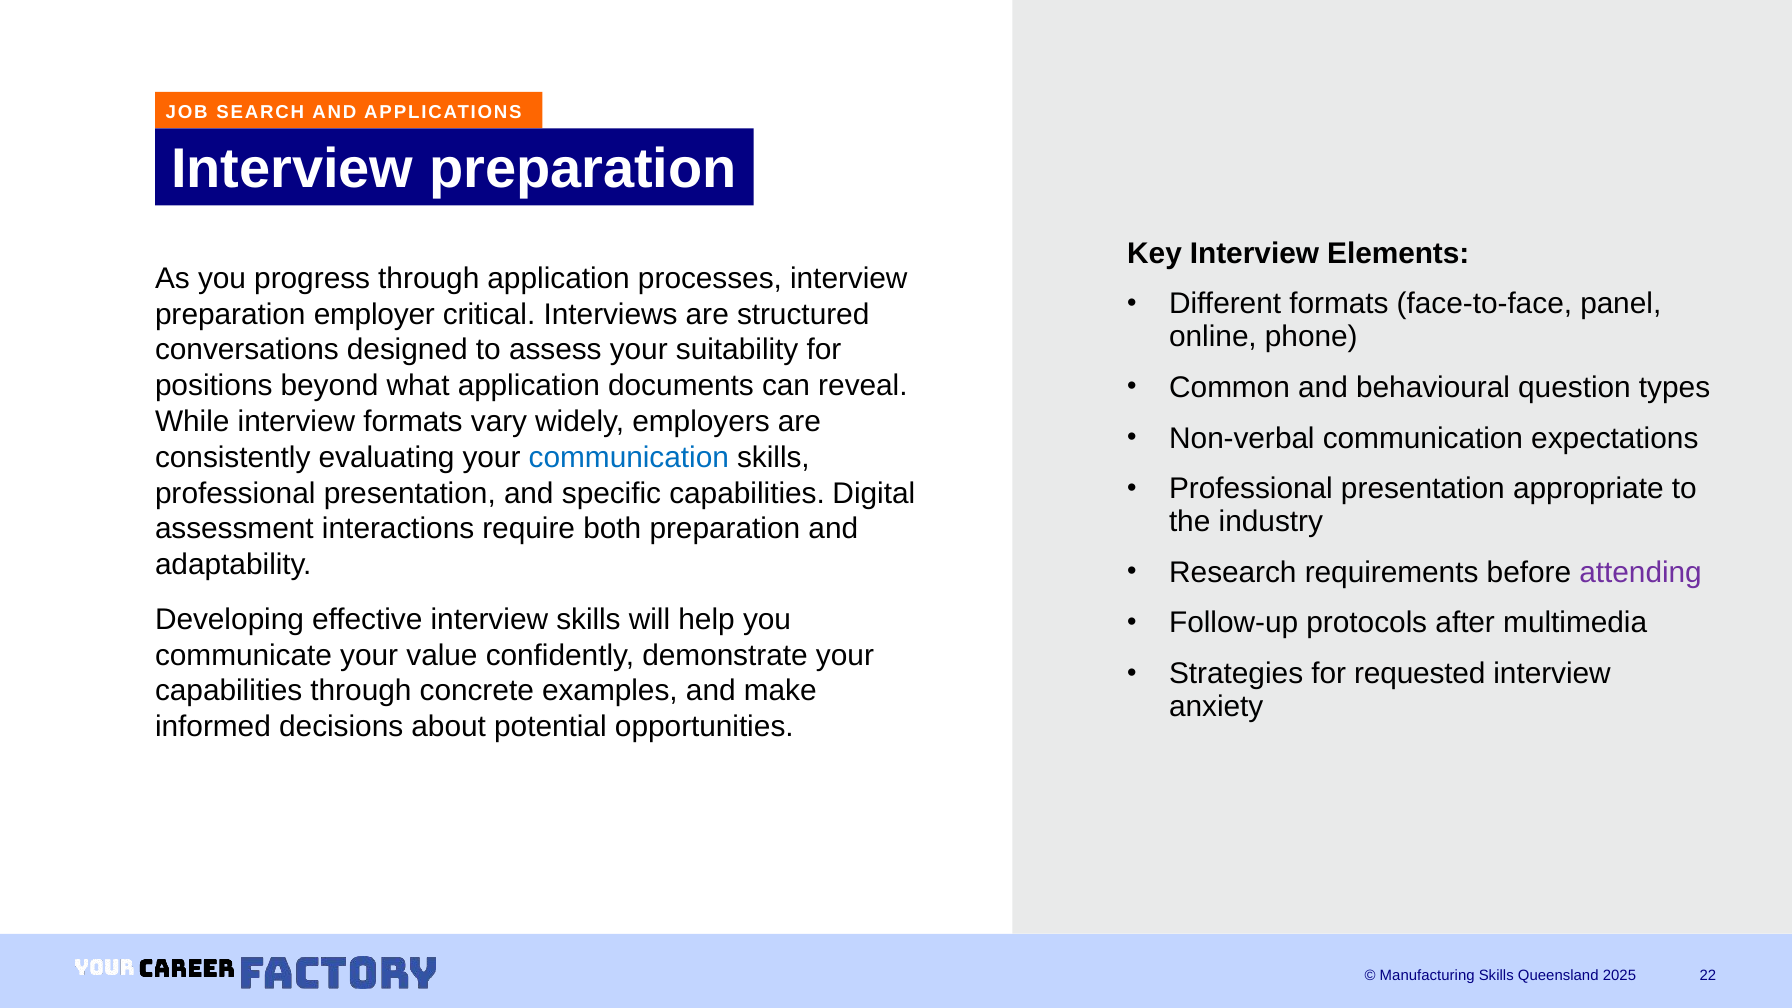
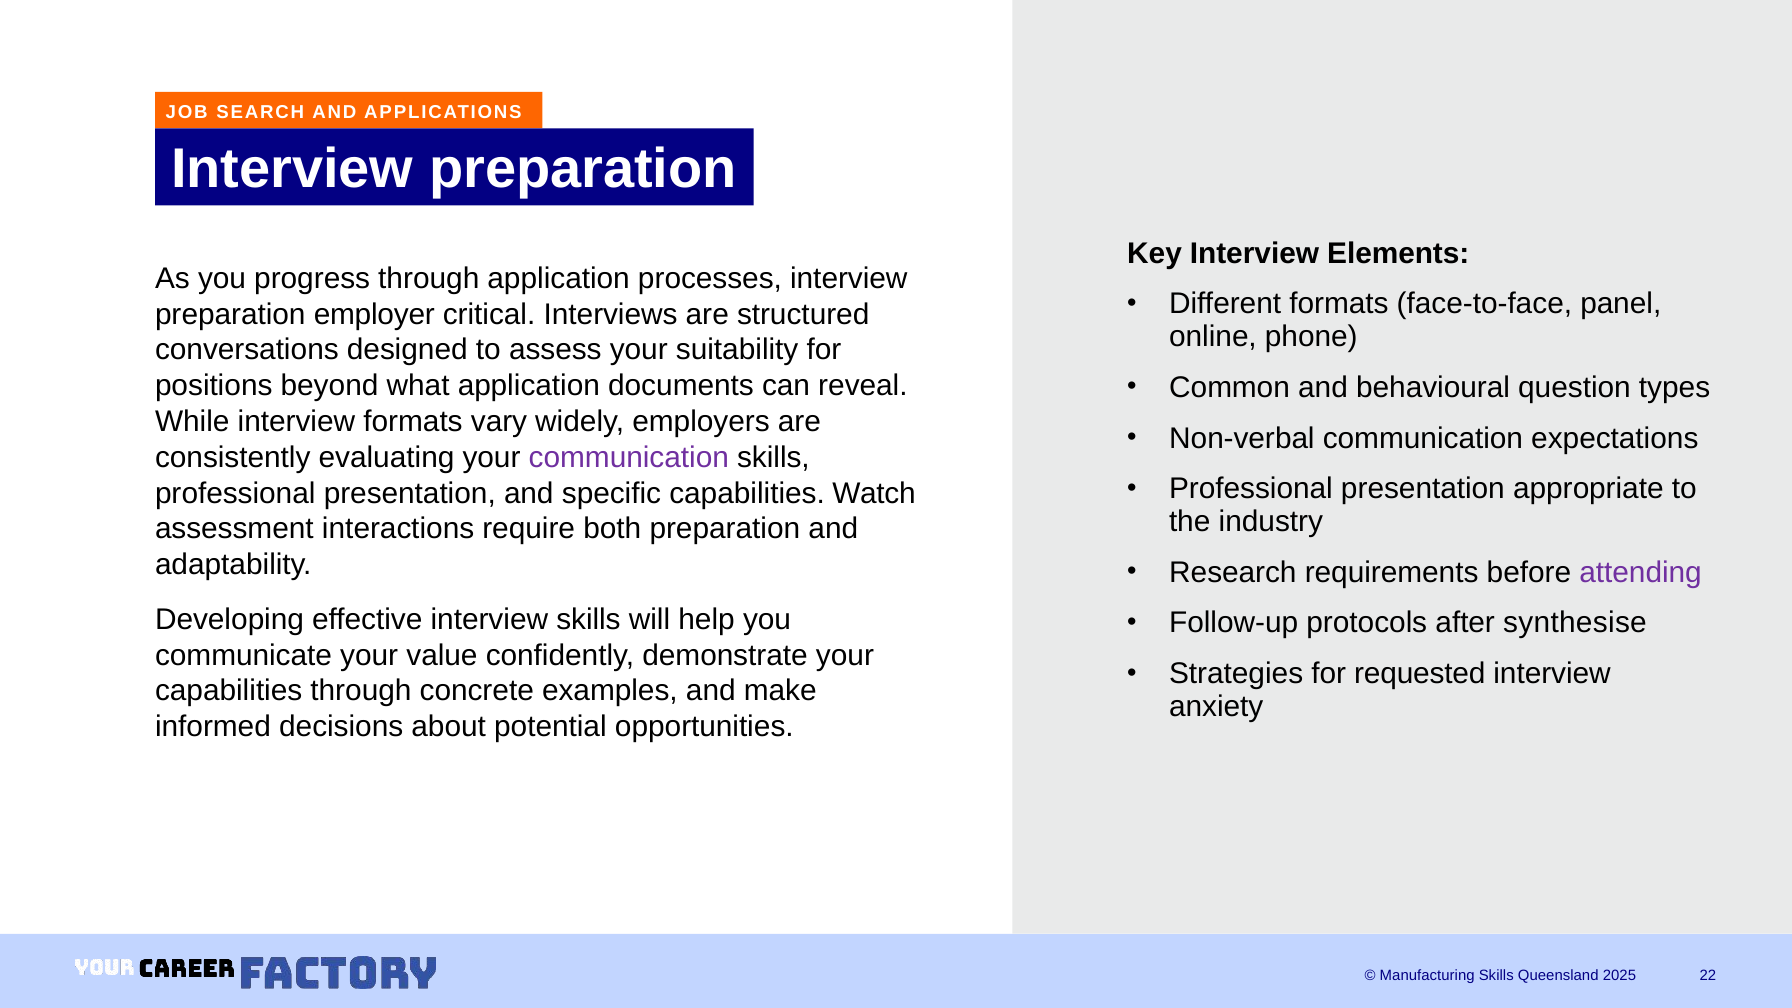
communication at (629, 457) colour: blue -> purple
Digital: Digital -> Watch
multimedia: multimedia -> synthesise
